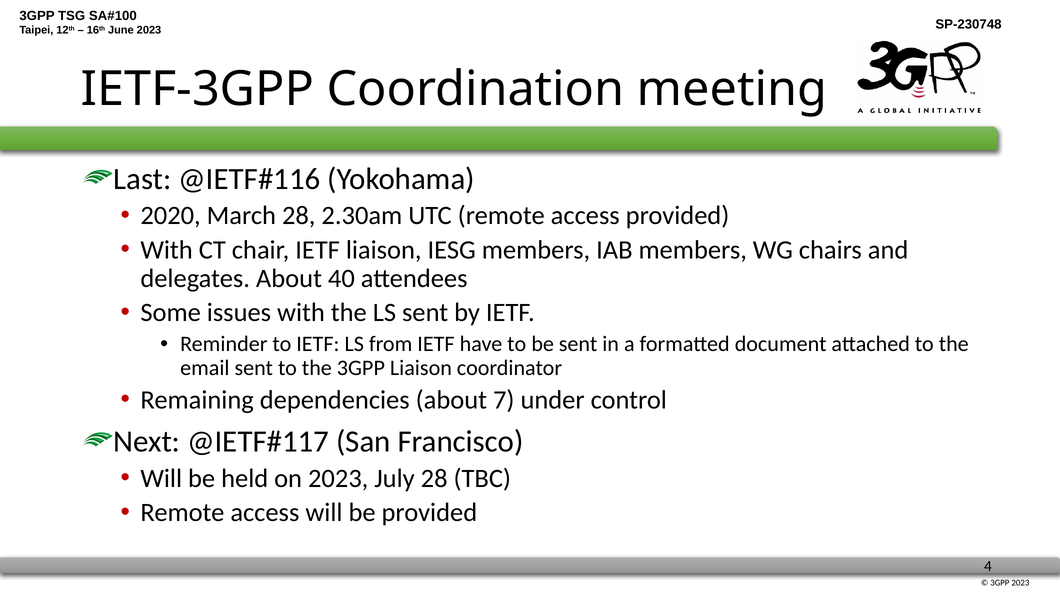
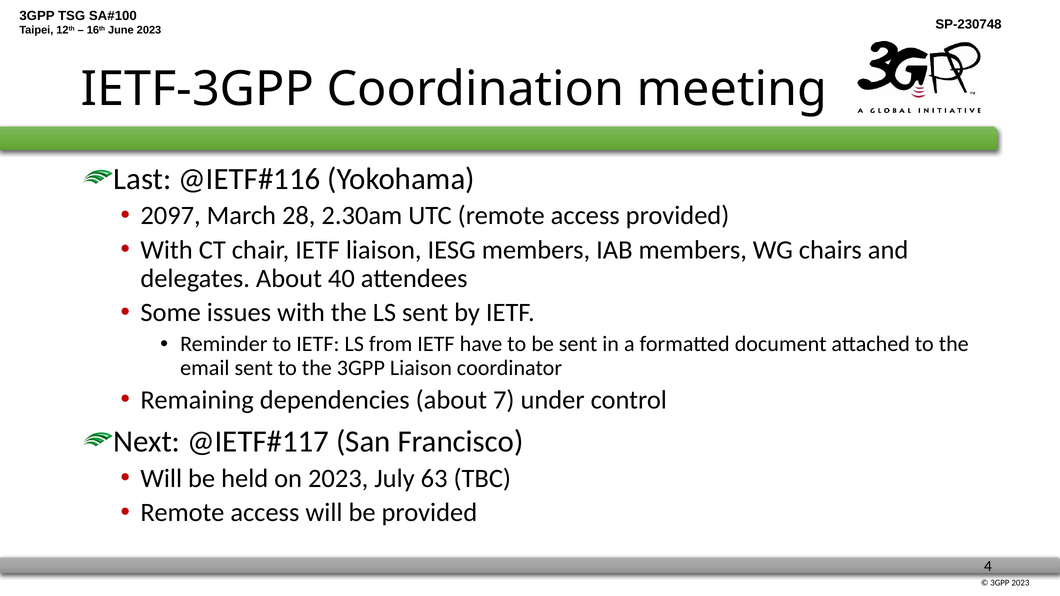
2020: 2020 -> 2097
July 28: 28 -> 63
